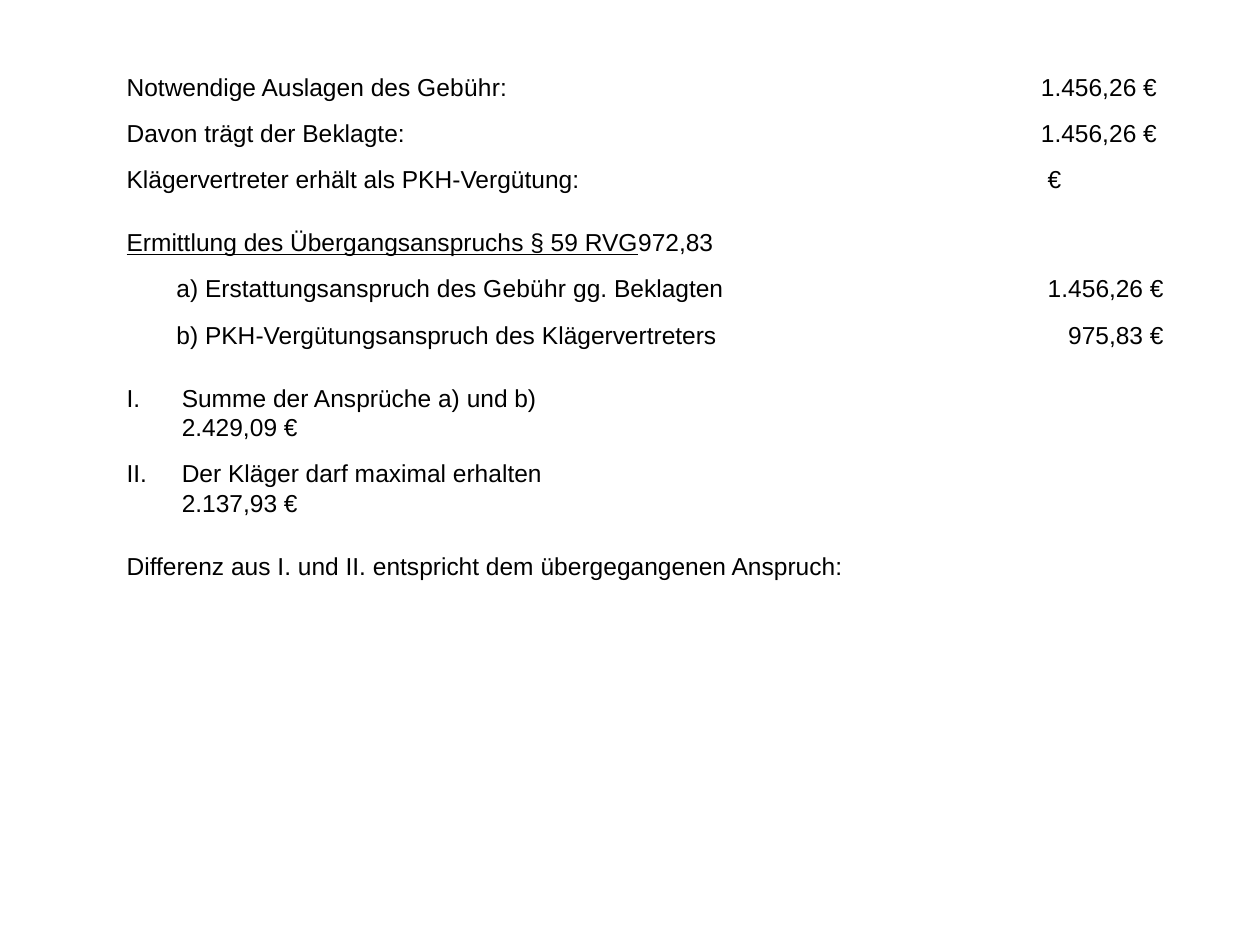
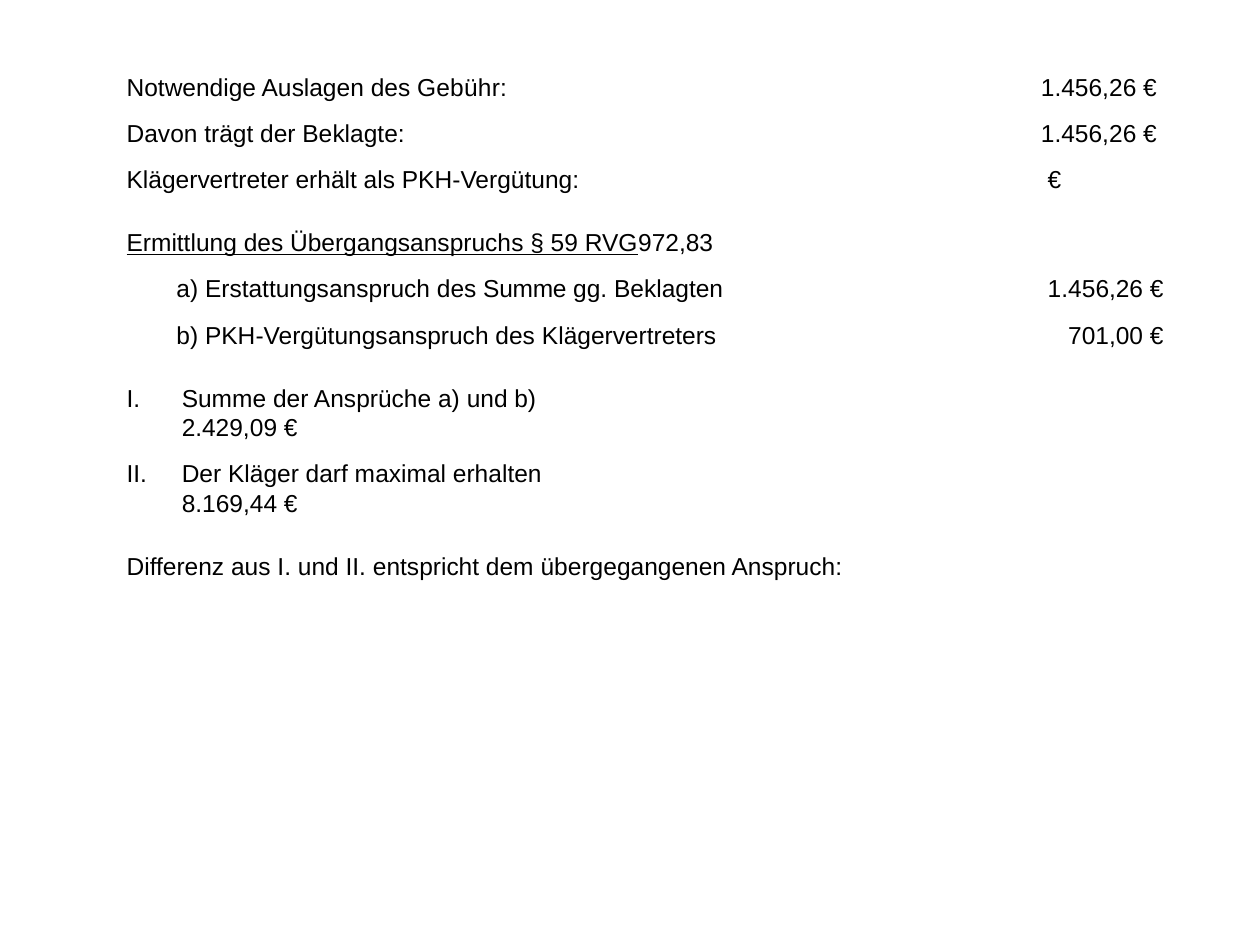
Erstattungsanspruch des Gebühr: Gebühr -> Summe
975,83: 975,83 -> 701,00
2.137,93: 2.137,93 -> 8.169,44
